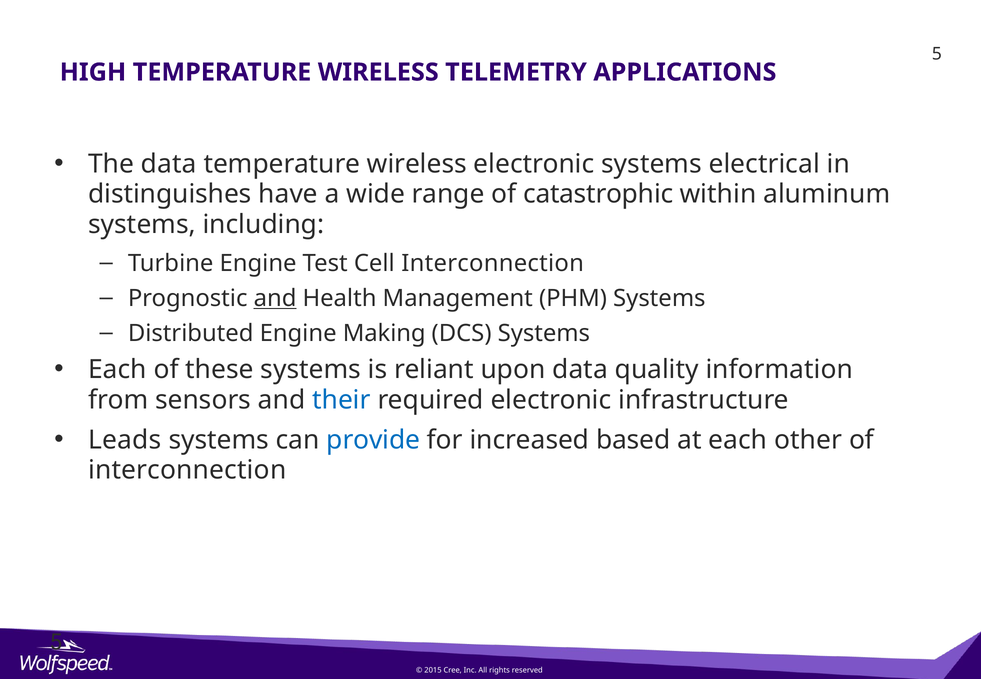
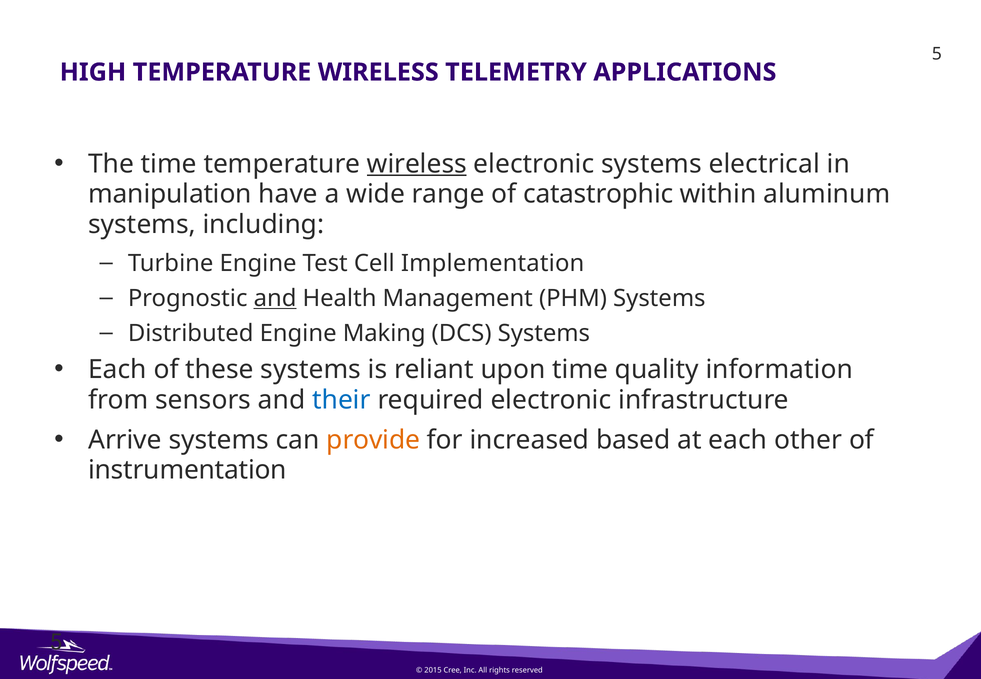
The data: data -> time
wireless at (417, 164) underline: none -> present
distinguishes: distinguishes -> manipulation
Cell Interconnection: Interconnection -> Implementation
upon data: data -> time
Leads: Leads -> Arrive
provide colour: blue -> orange
interconnection at (187, 470): interconnection -> instrumentation
